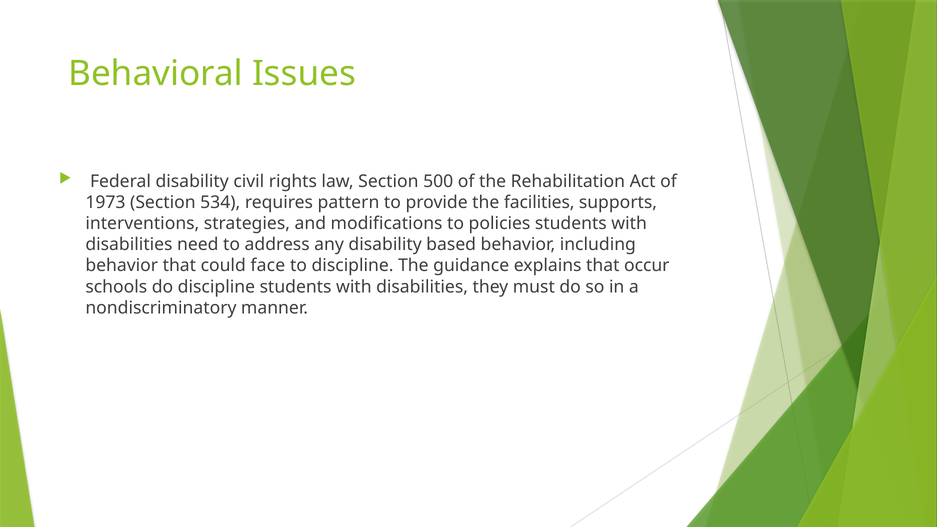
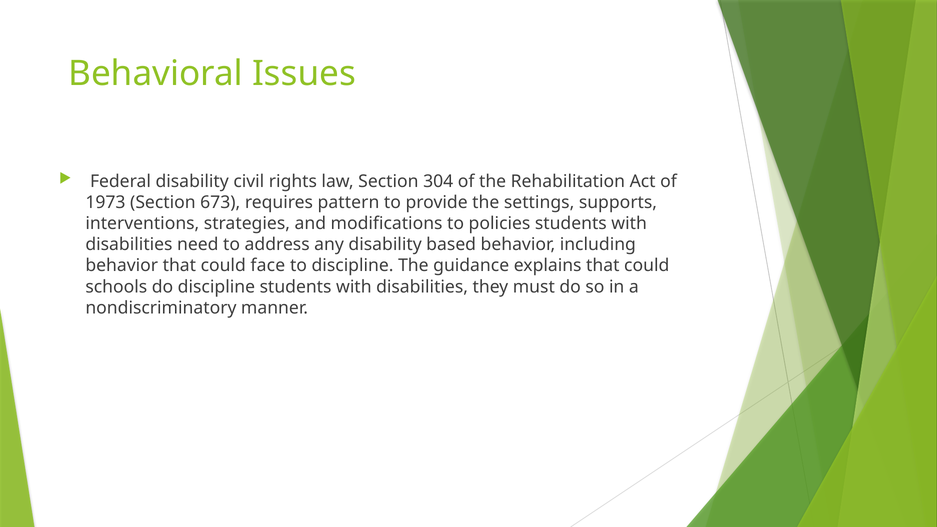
500: 500 -> 304
534: 534 -> 673
facilities: facilities -> settings
explains that occur: occur -> could
